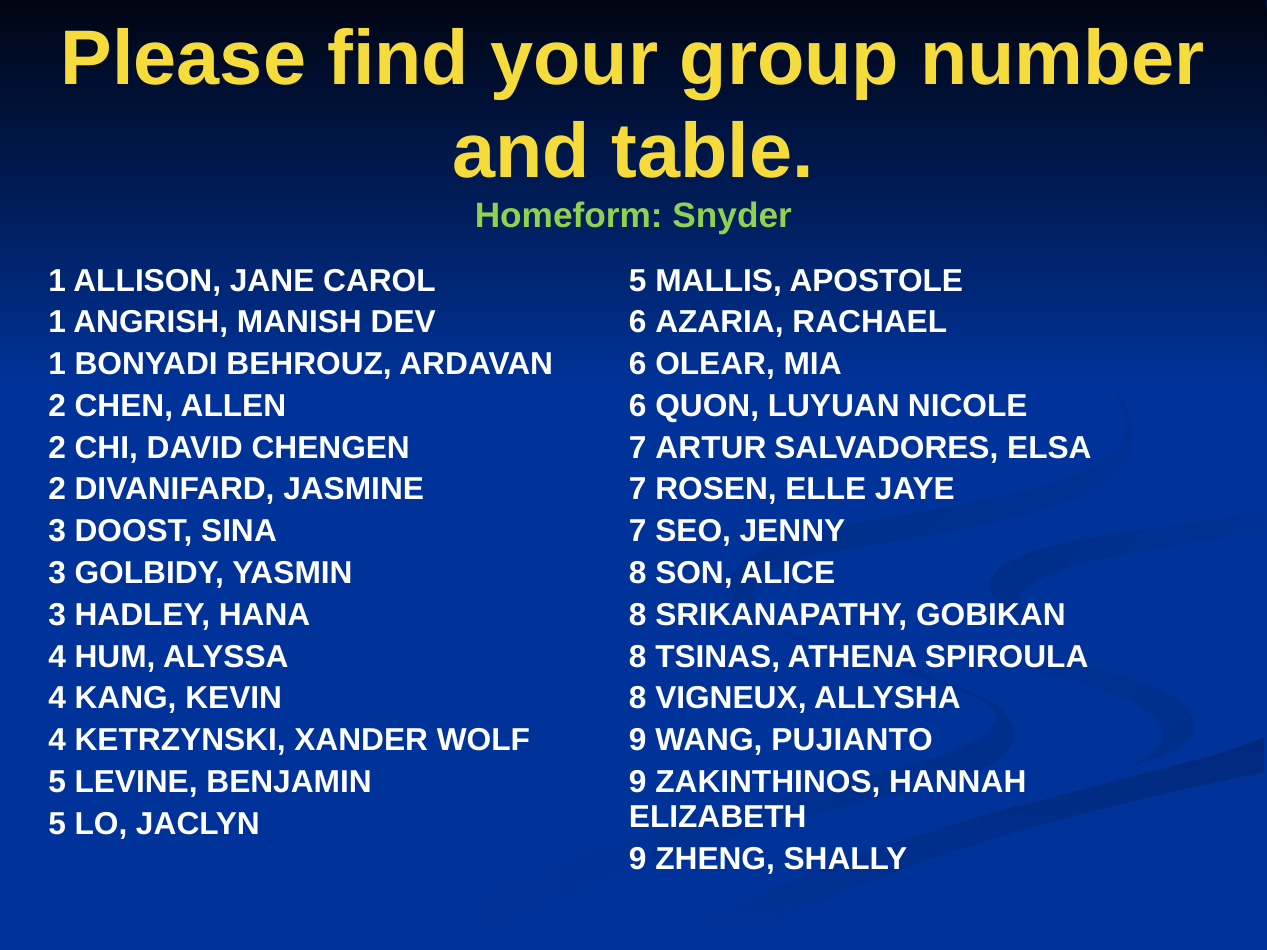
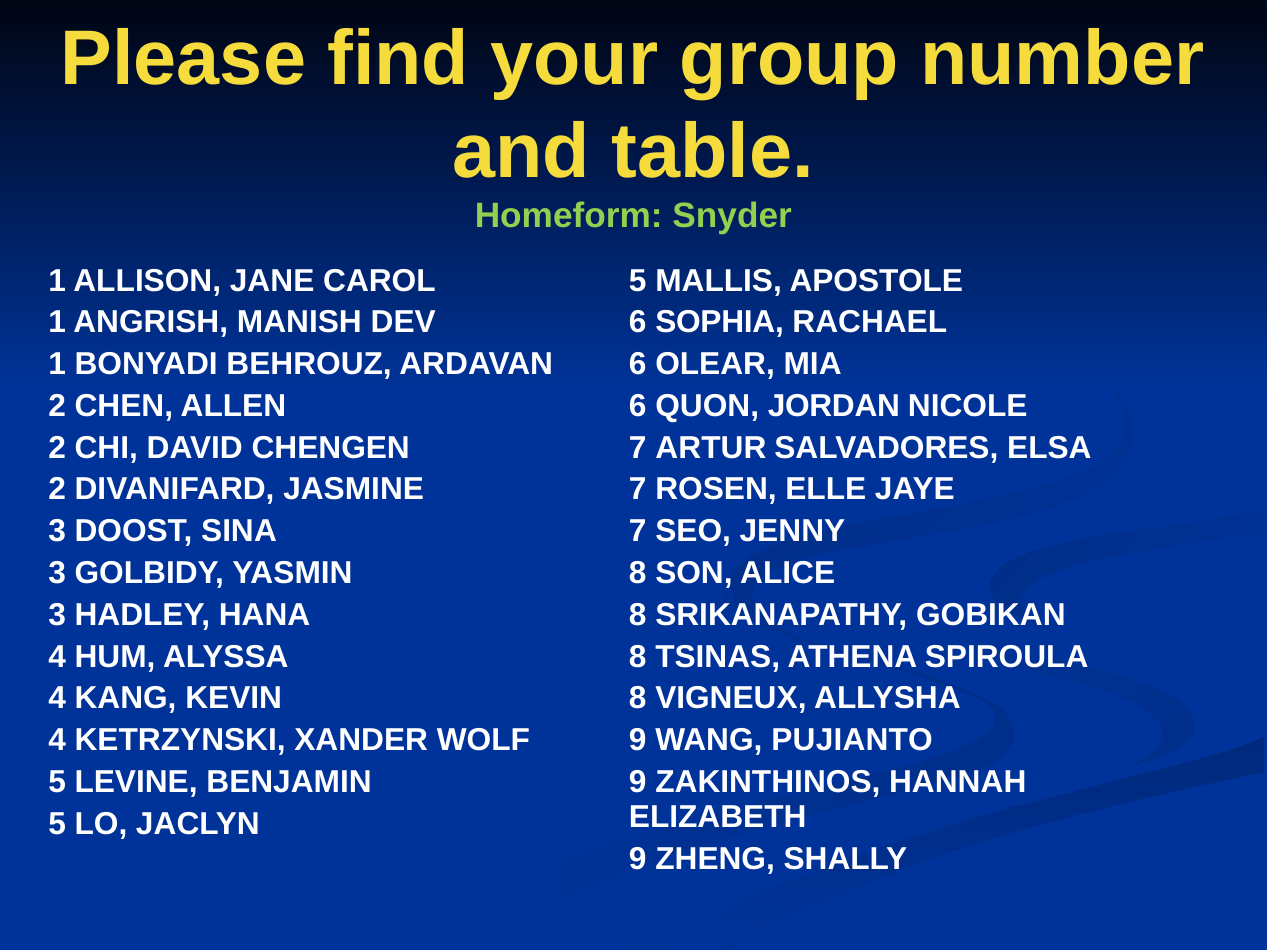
AZARIA: AZARIA -> SOPHIA
LUYUAN: LUYUAN -> JORDAN
